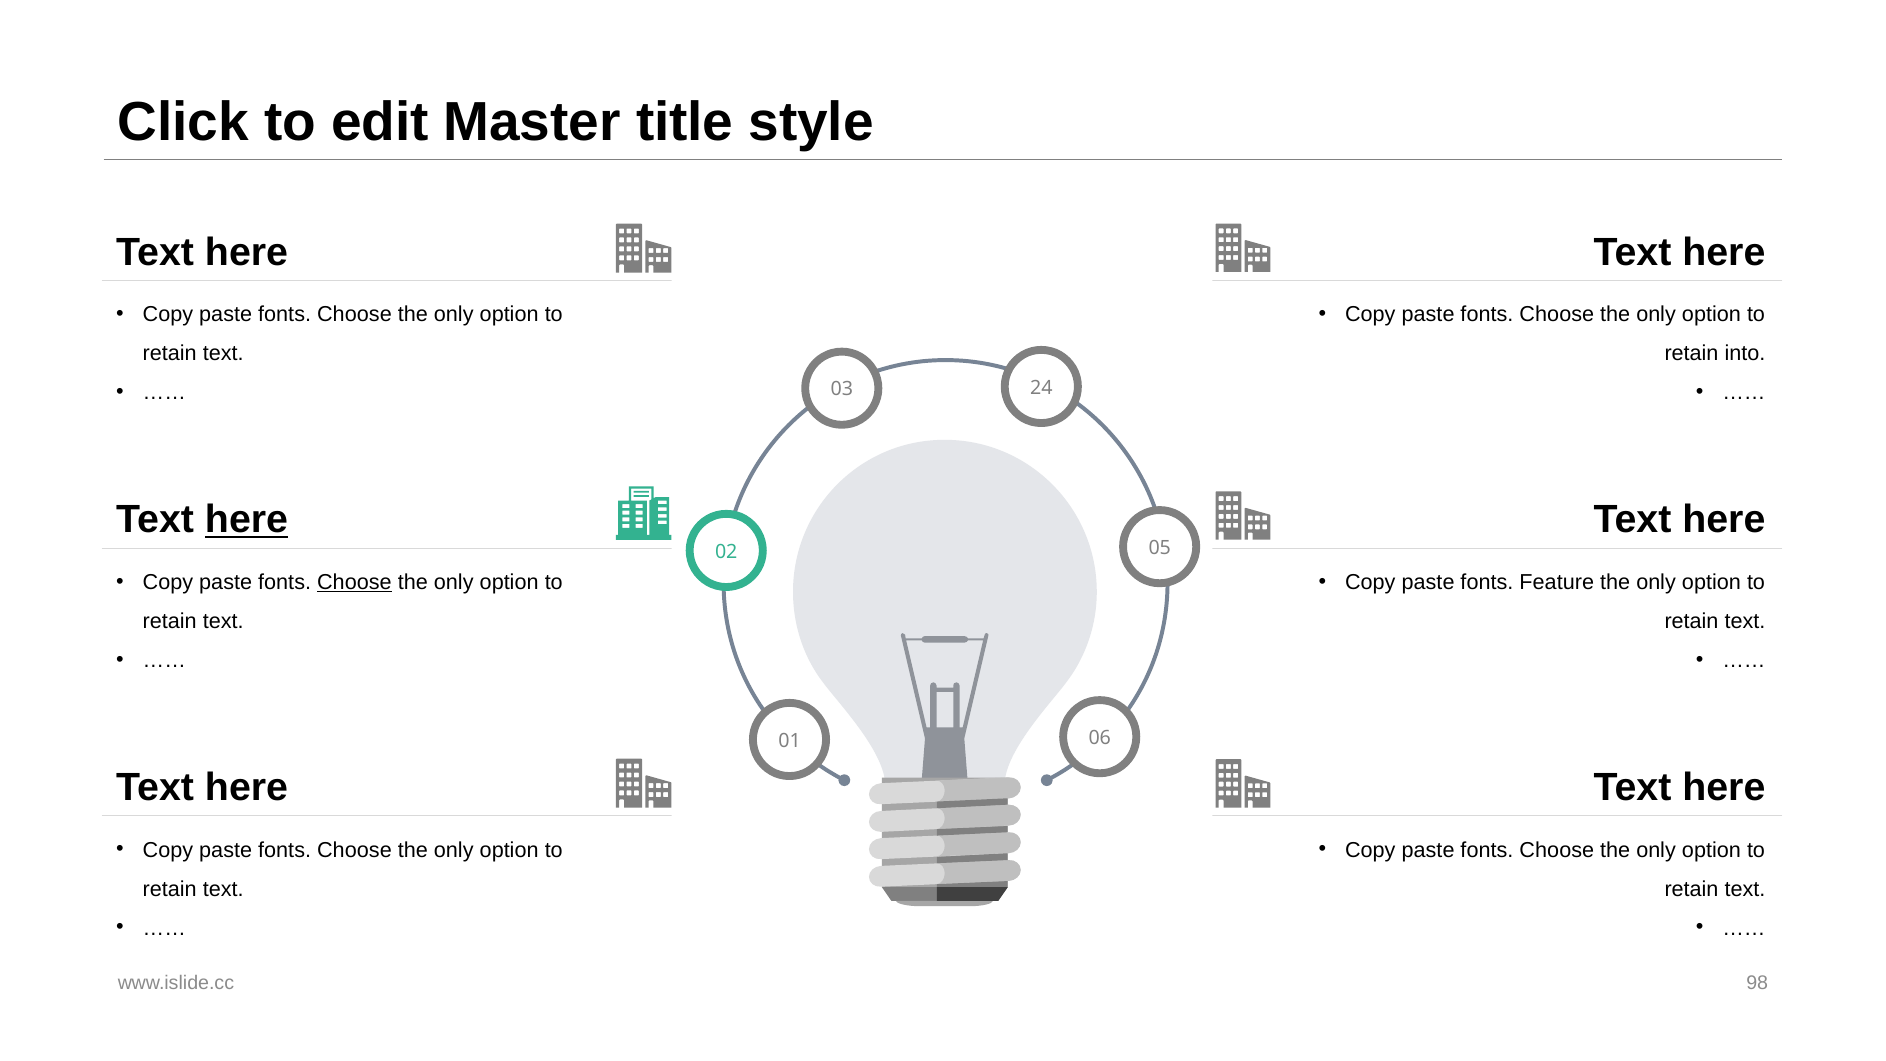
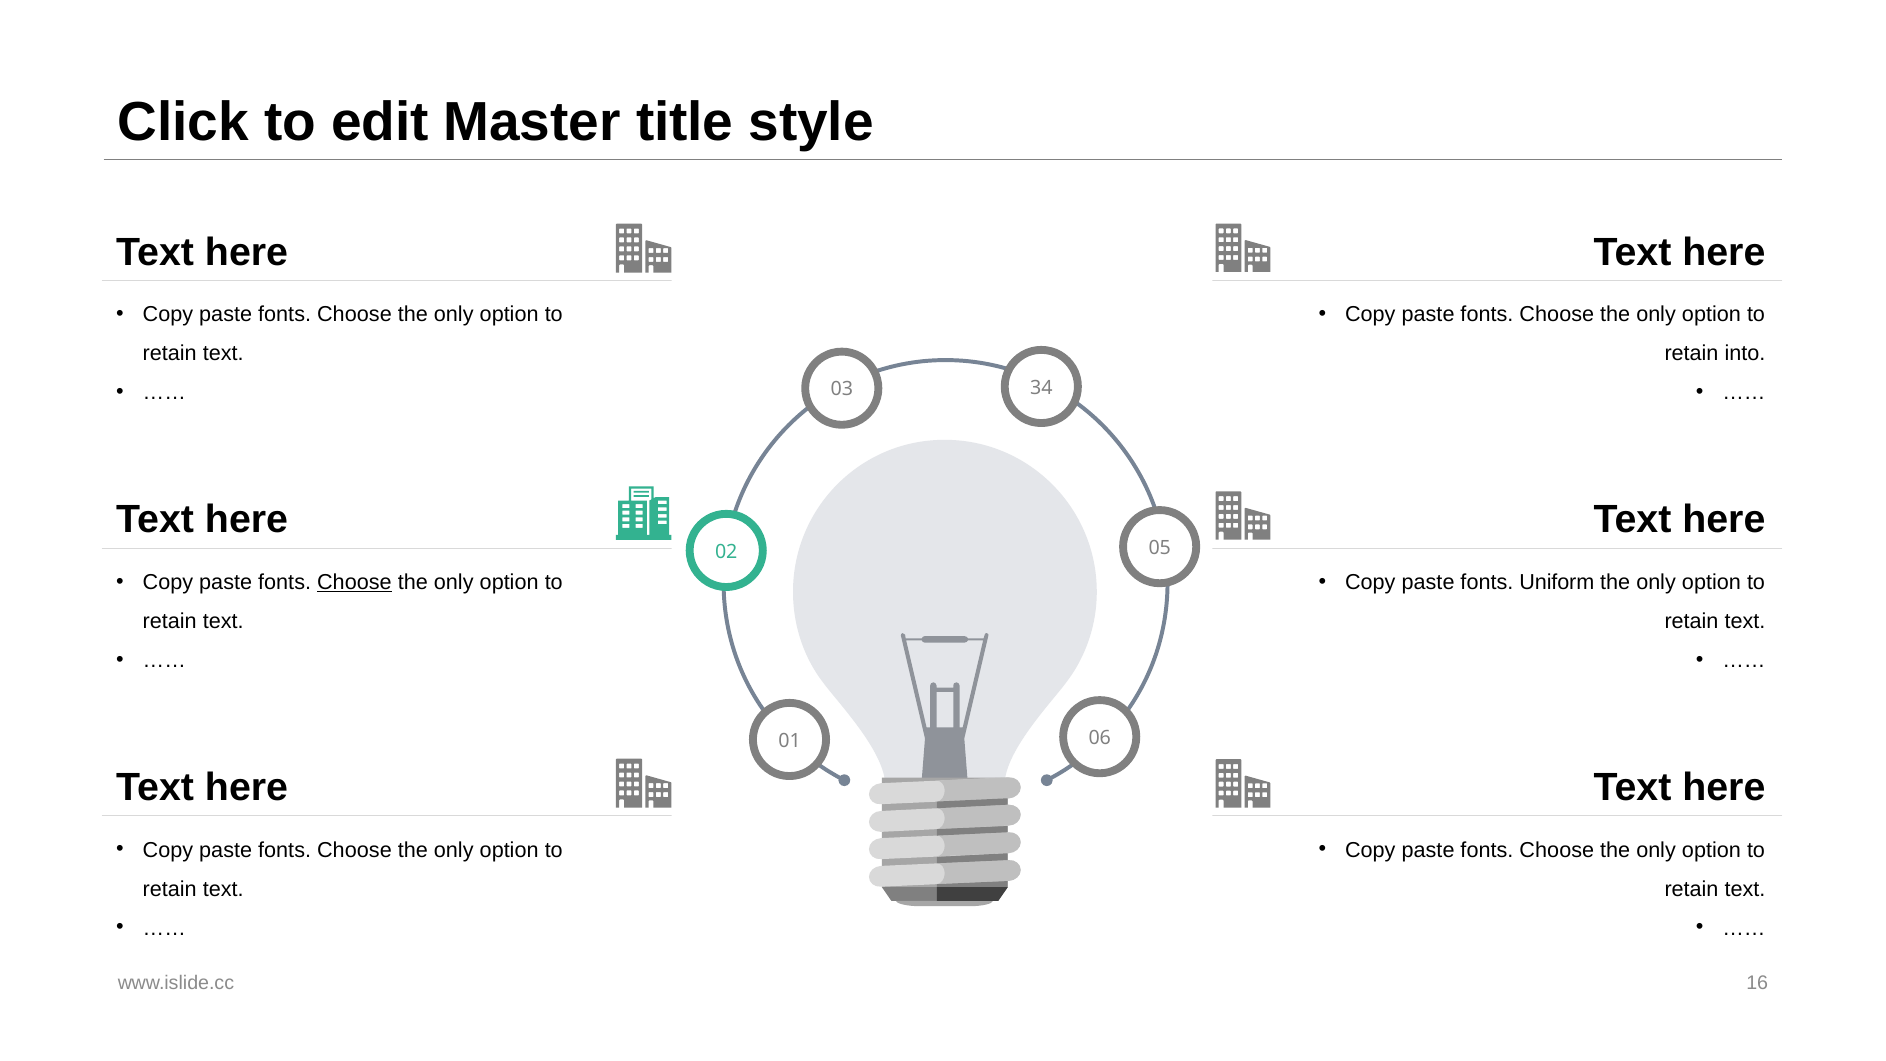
24: 24 -> 34
here at (247, 520) underline: present -> none
Feature: Feature -> Uniform
98: 98 -> 16
